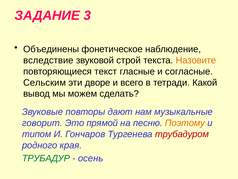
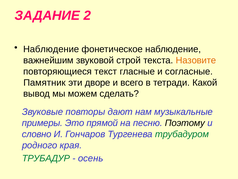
3: 3 -> 2
Объединены at (51, 49): Объединены -> Наблюдение
вследствие: вследствие -> важнейшим
Сельским: Сельским -> Памятник
говорит: говорит -> примеры
Поэтому colour: orange -> black
типом: типом -> словно
трубадуром colour: red -> green
